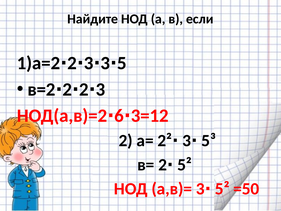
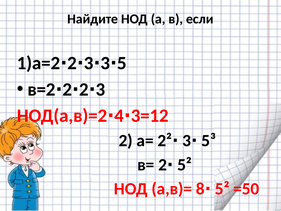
6: 6 -> 4
а,в)= 3: 3 -> 8
